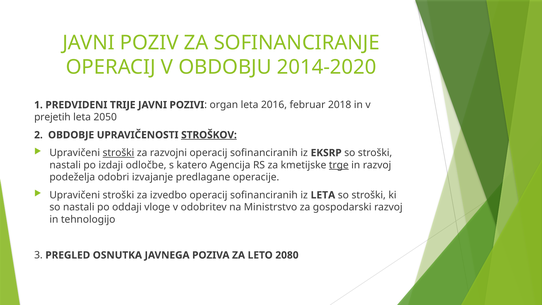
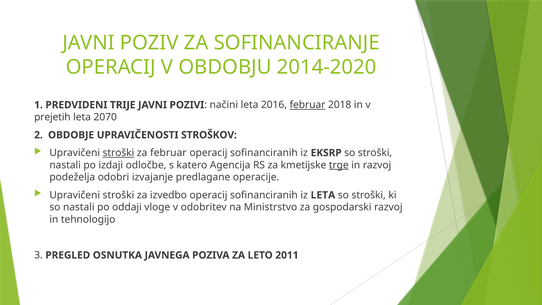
organ: organ -> načini
februar at (308, 105) underline: none -> present
2050: 2050 -> 2070
STROŠKOV underline: present -> none
za razvojni: razvojni -> februar
2080: 2080 -> 2011
